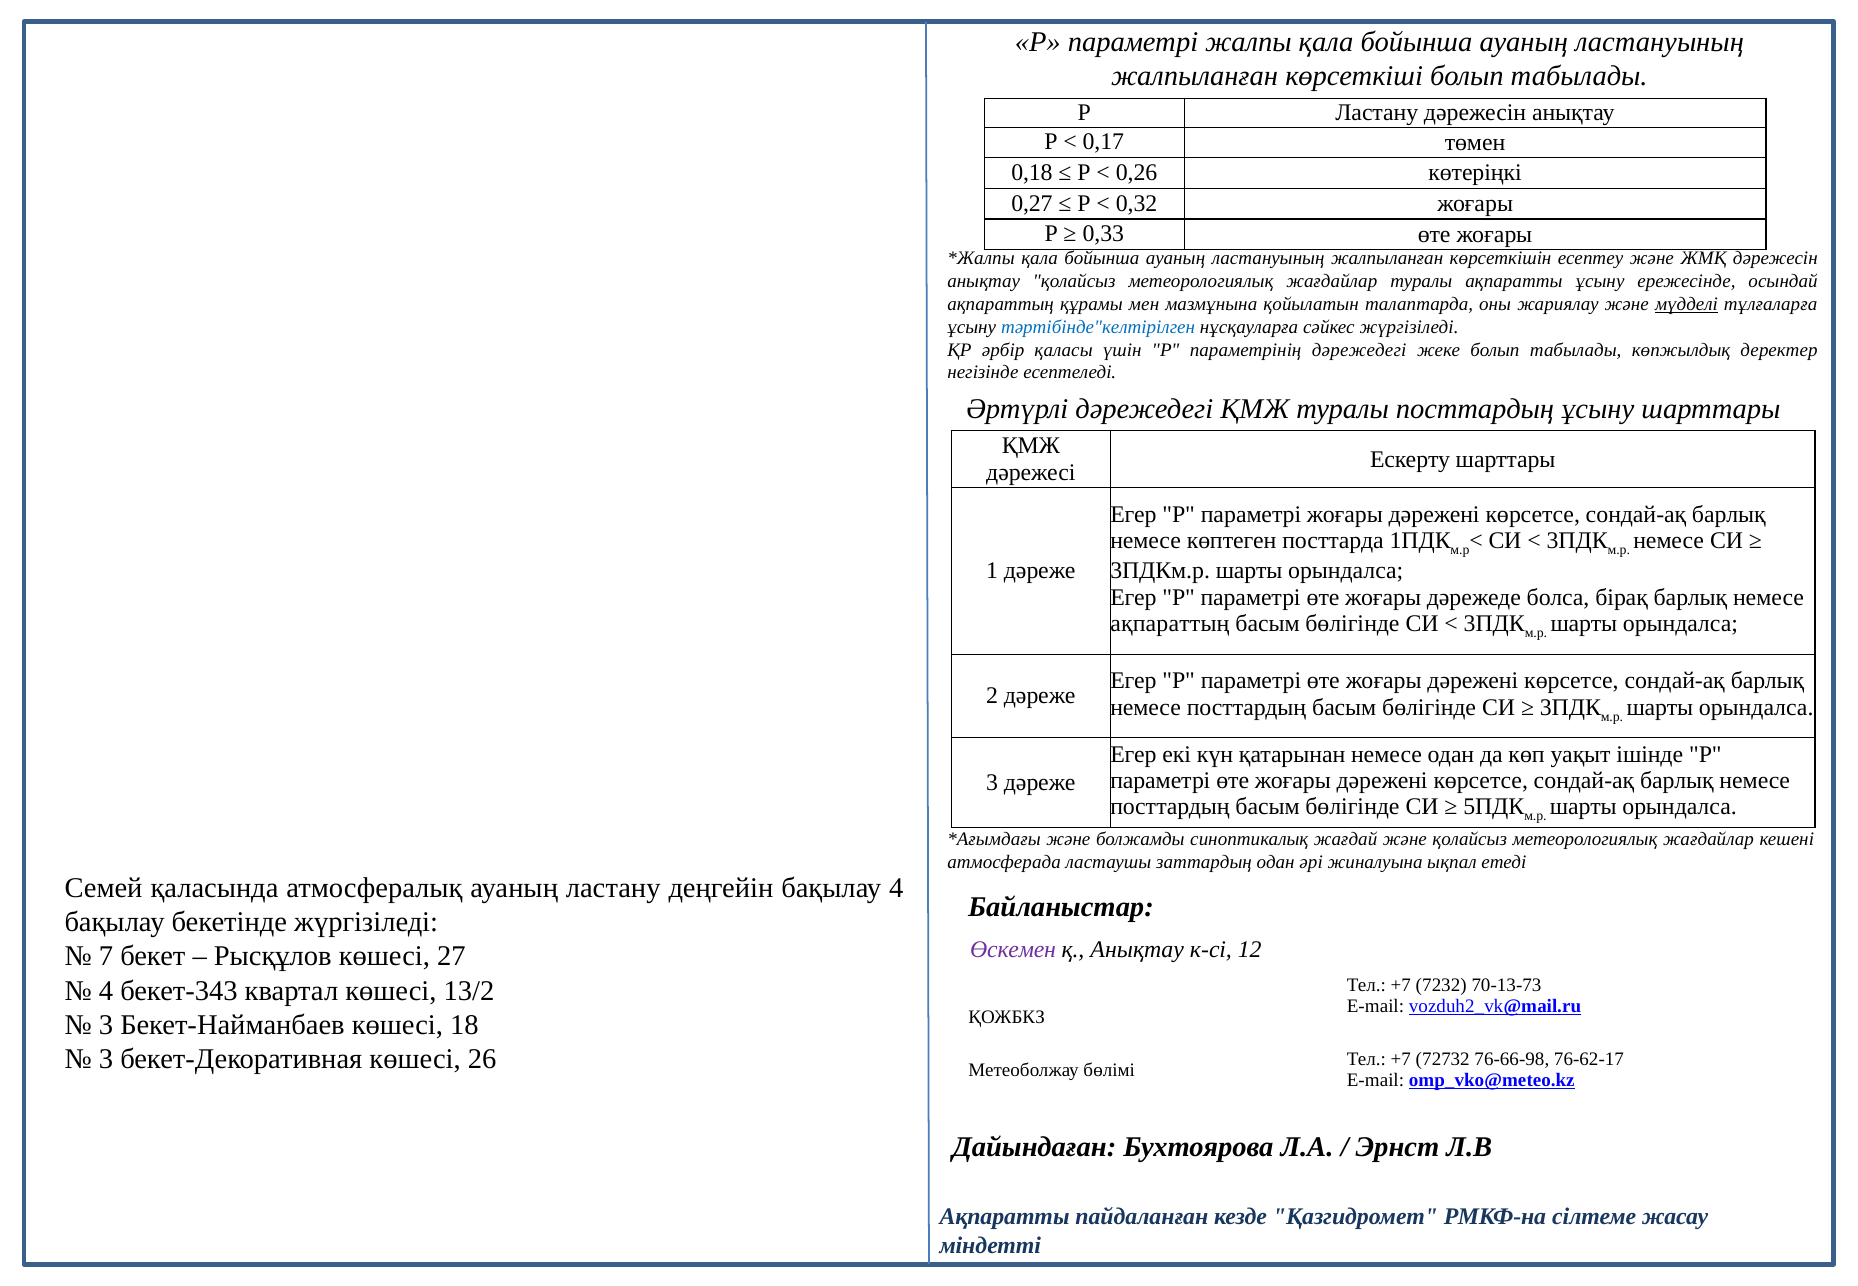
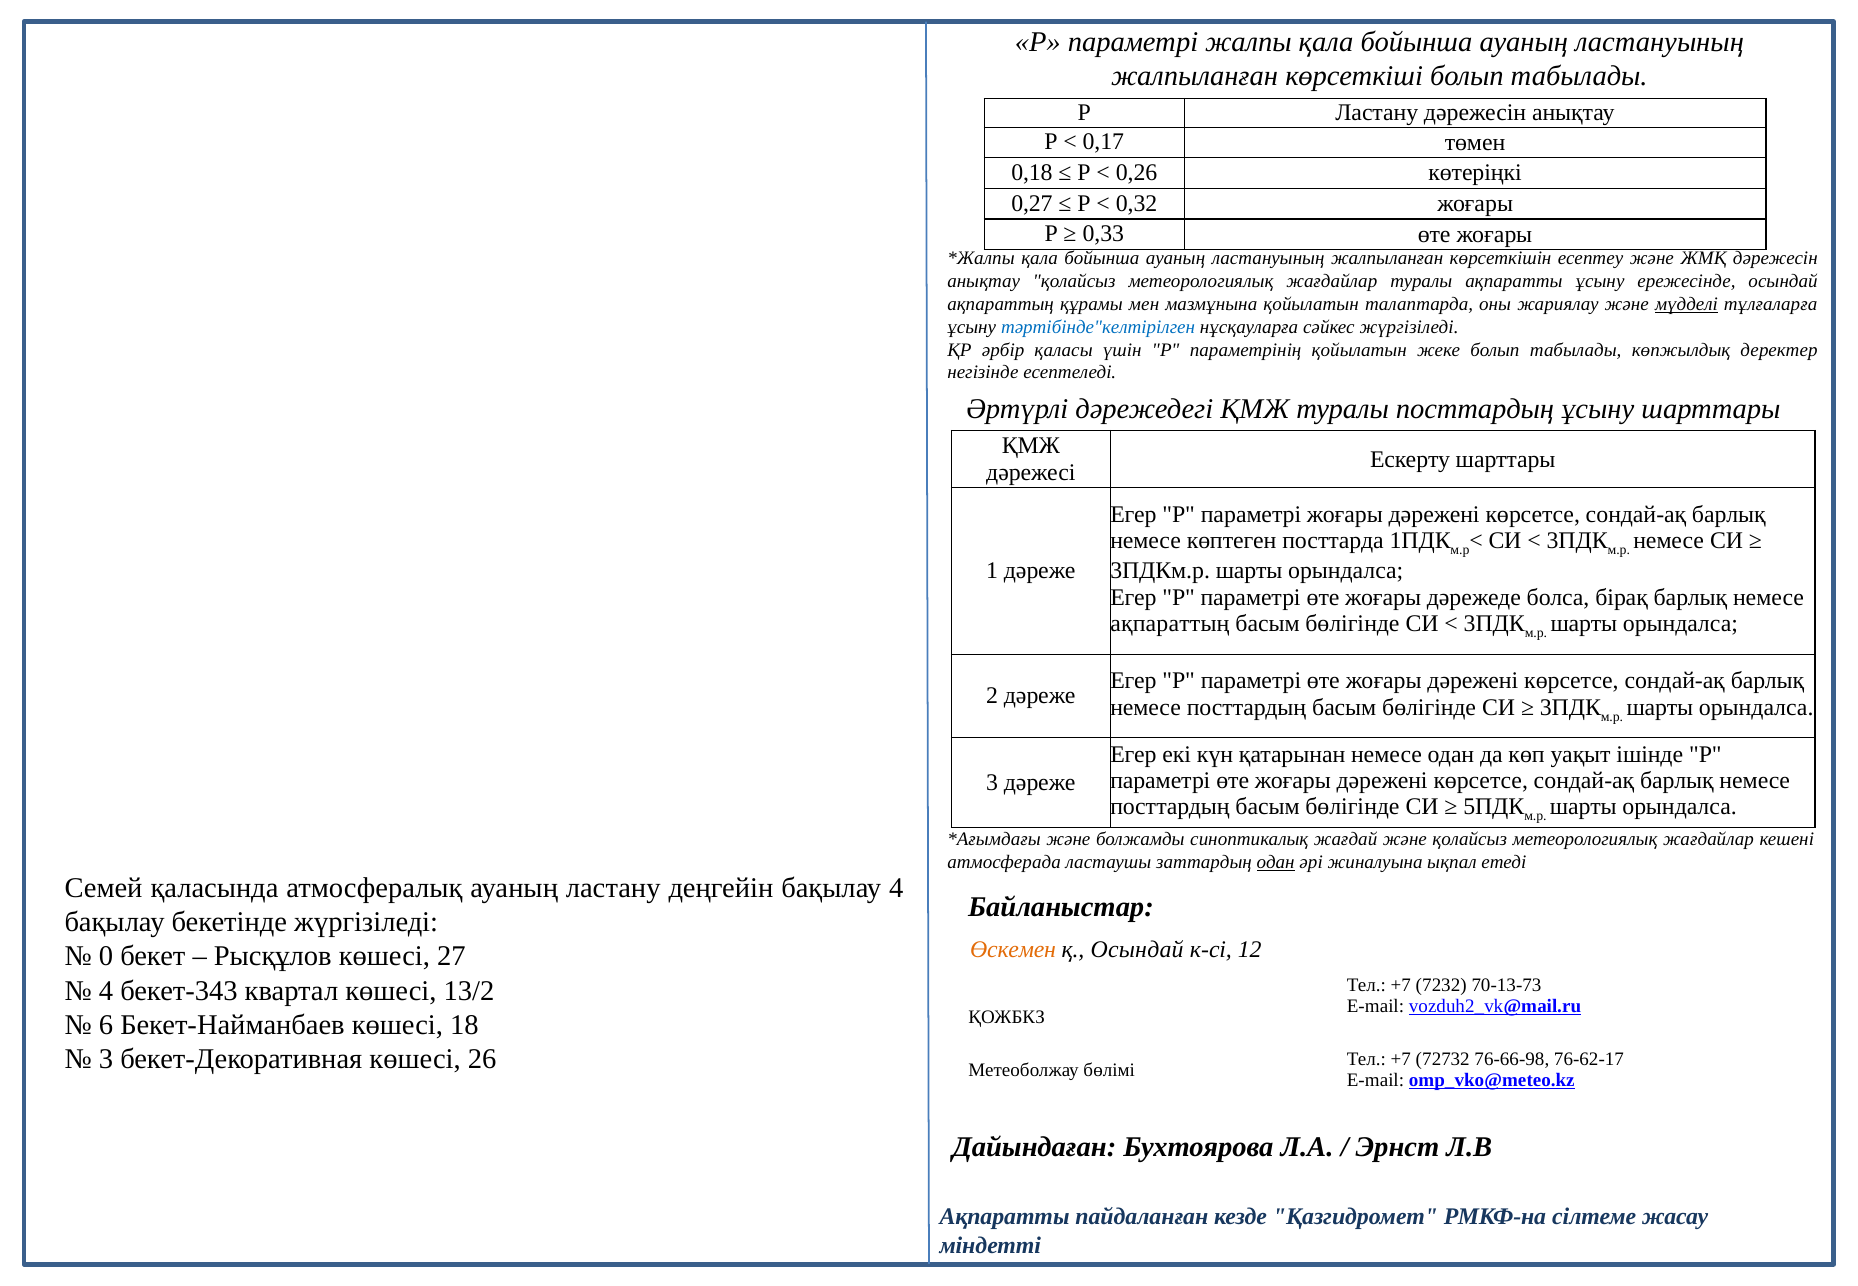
параметрінің дәрежедегі: дәрежедегі -> қойылатын
одан at (1276, 863) underline: none -> present
Өскемен colour: purple -> orange
қ Анықтау: Анықтау -> Осындай
7: 7 -> 0
3 at (106, 1025): 3 -> 6
